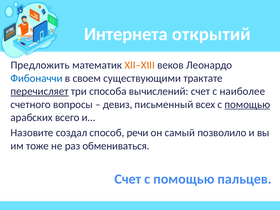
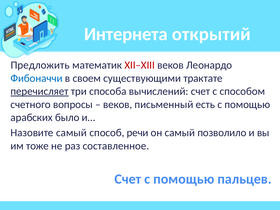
XII–XIII colour: orange -> red
наиболее: наиболее -> способом
девиз at (118, 104): девиз -> веков
всех: всех -> есть
помощью at (247, 104) underline: present -> none
всего: всего -> было
Назовите создал: создал -> самый
обмениваться: обмениваться -> составленное
